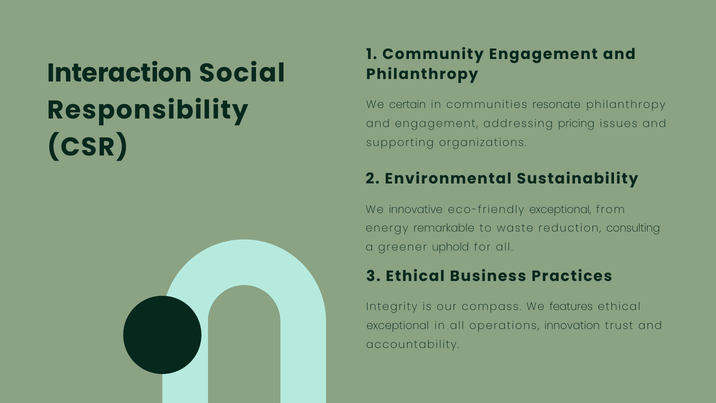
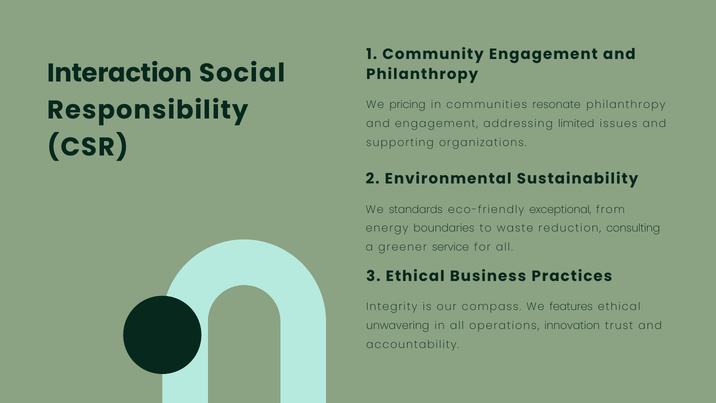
certain: certain -> pricing
pricing: pricing -> limited
innovative: innovative -> standards
remarkable: remarkable -> boundaries
uphold: uphold -> service
exceptional at (398, 326): exceptional -> unwavering
